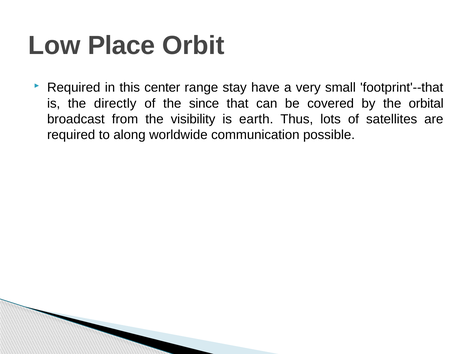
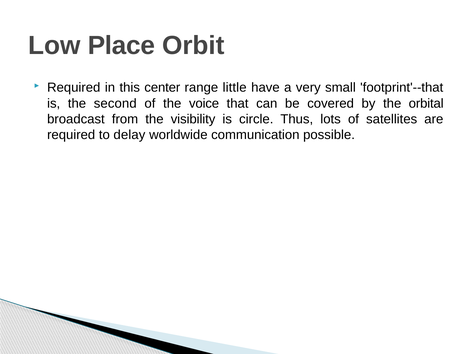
stay: stay -> little
directly: directly -> second
since: since -> voice
earth: earth -> circle
along: along -> delay
